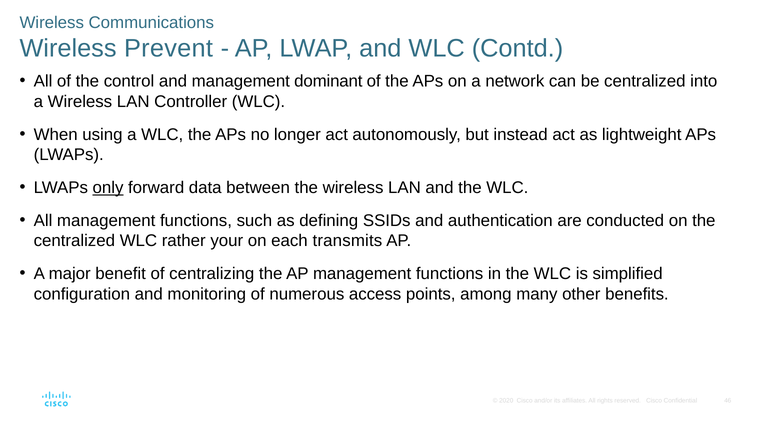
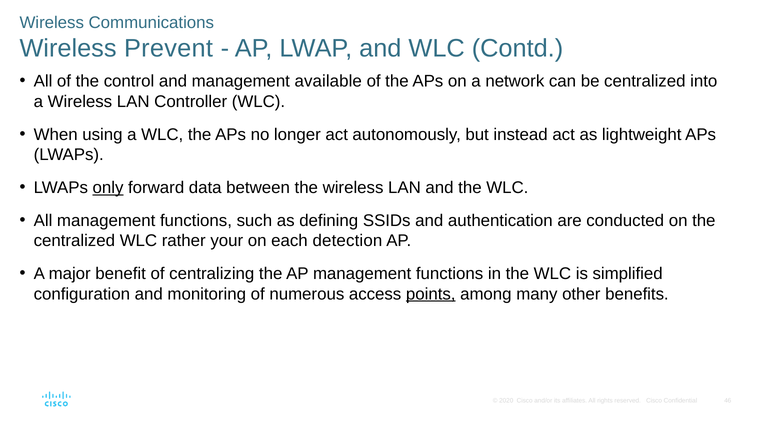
dominant: dominant -> available
transmits: transmits -> detection
points underline: none -> present
